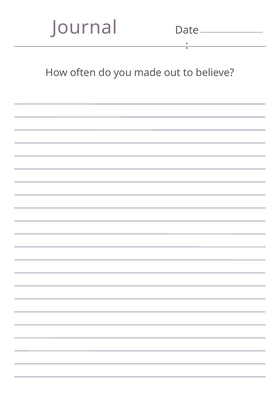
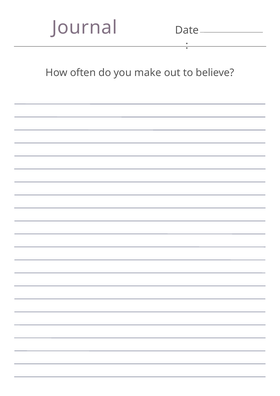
made: made -> make
